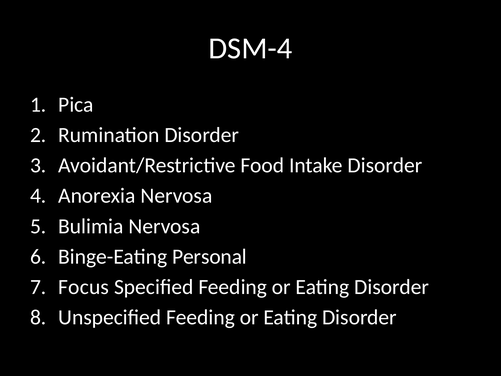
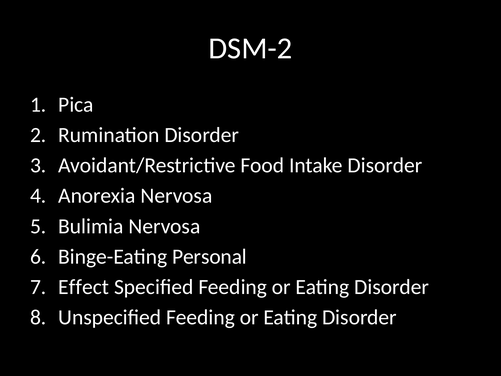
DSM-4: DSM-4 -> DSM-2
Focus: Focus -> Effect
